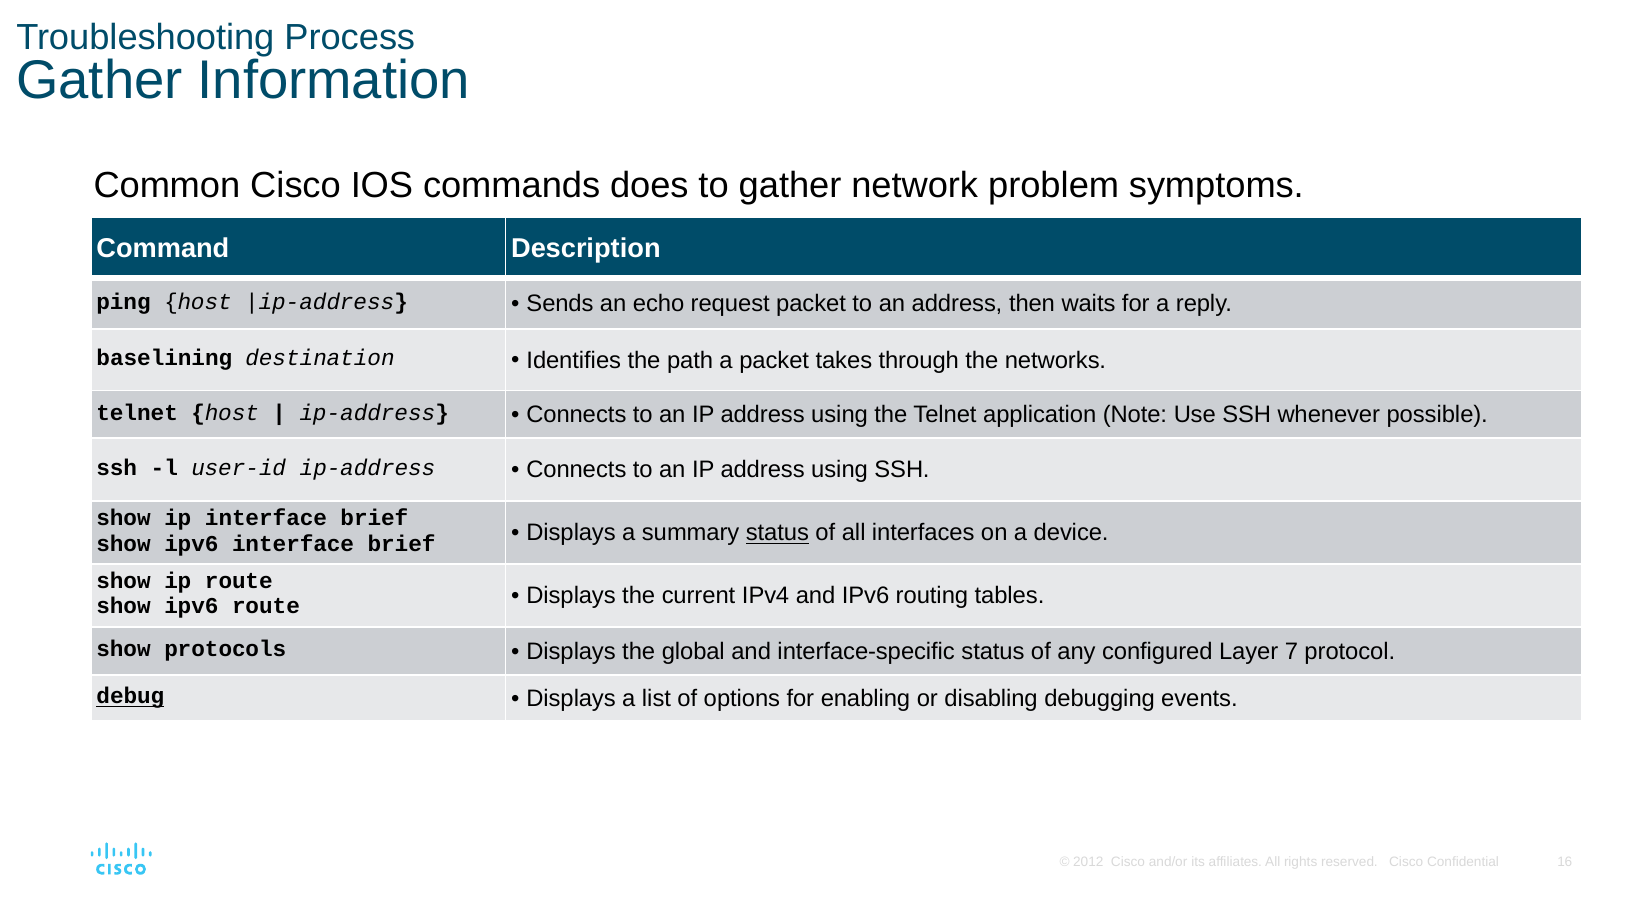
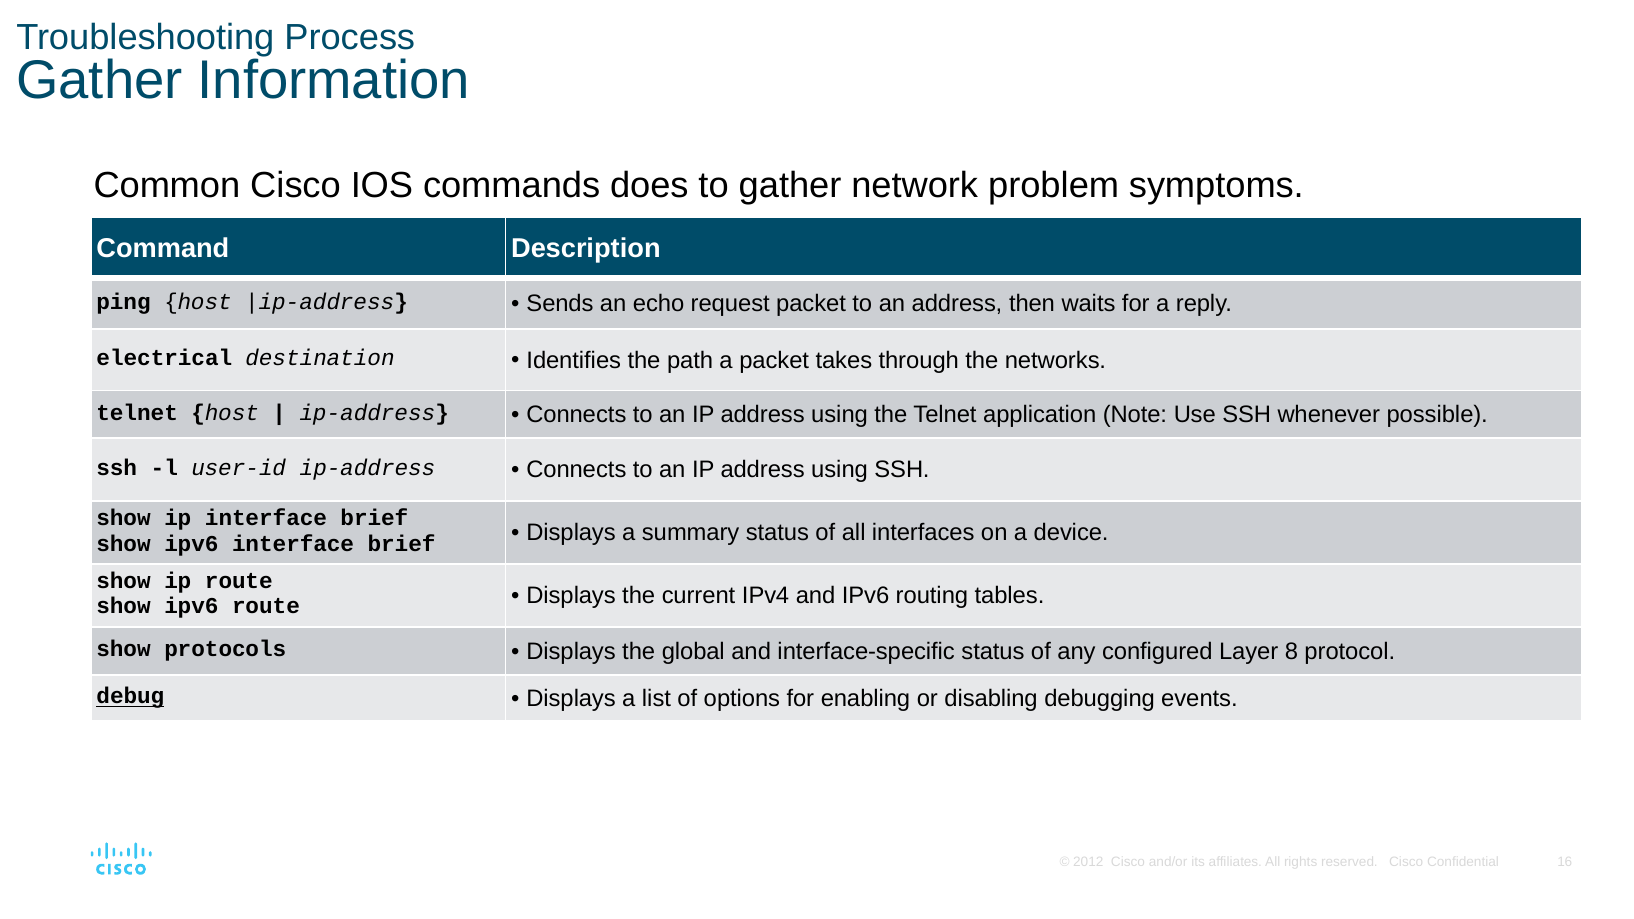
baselining: baselining -> electrical
status at (777, 533) underline: present -> none
7: 7 -> 8
